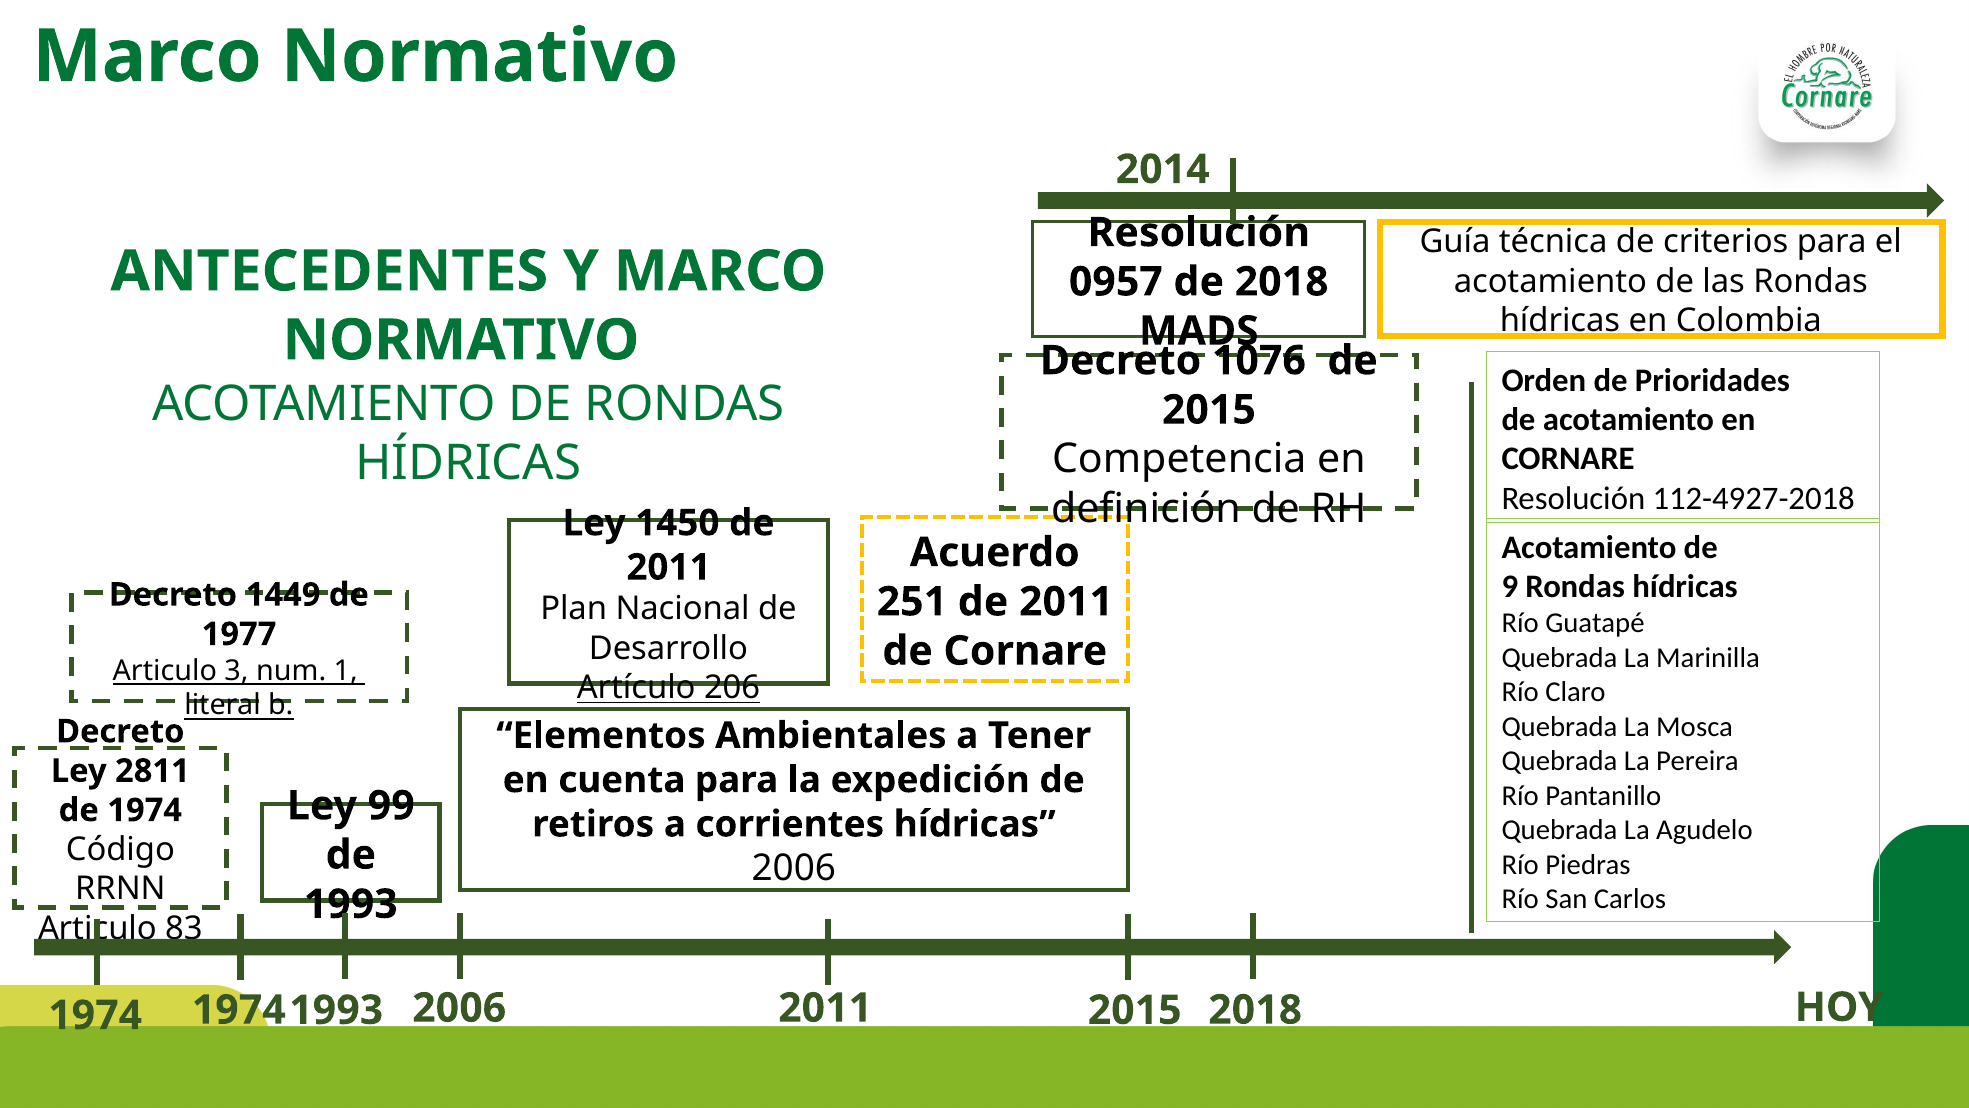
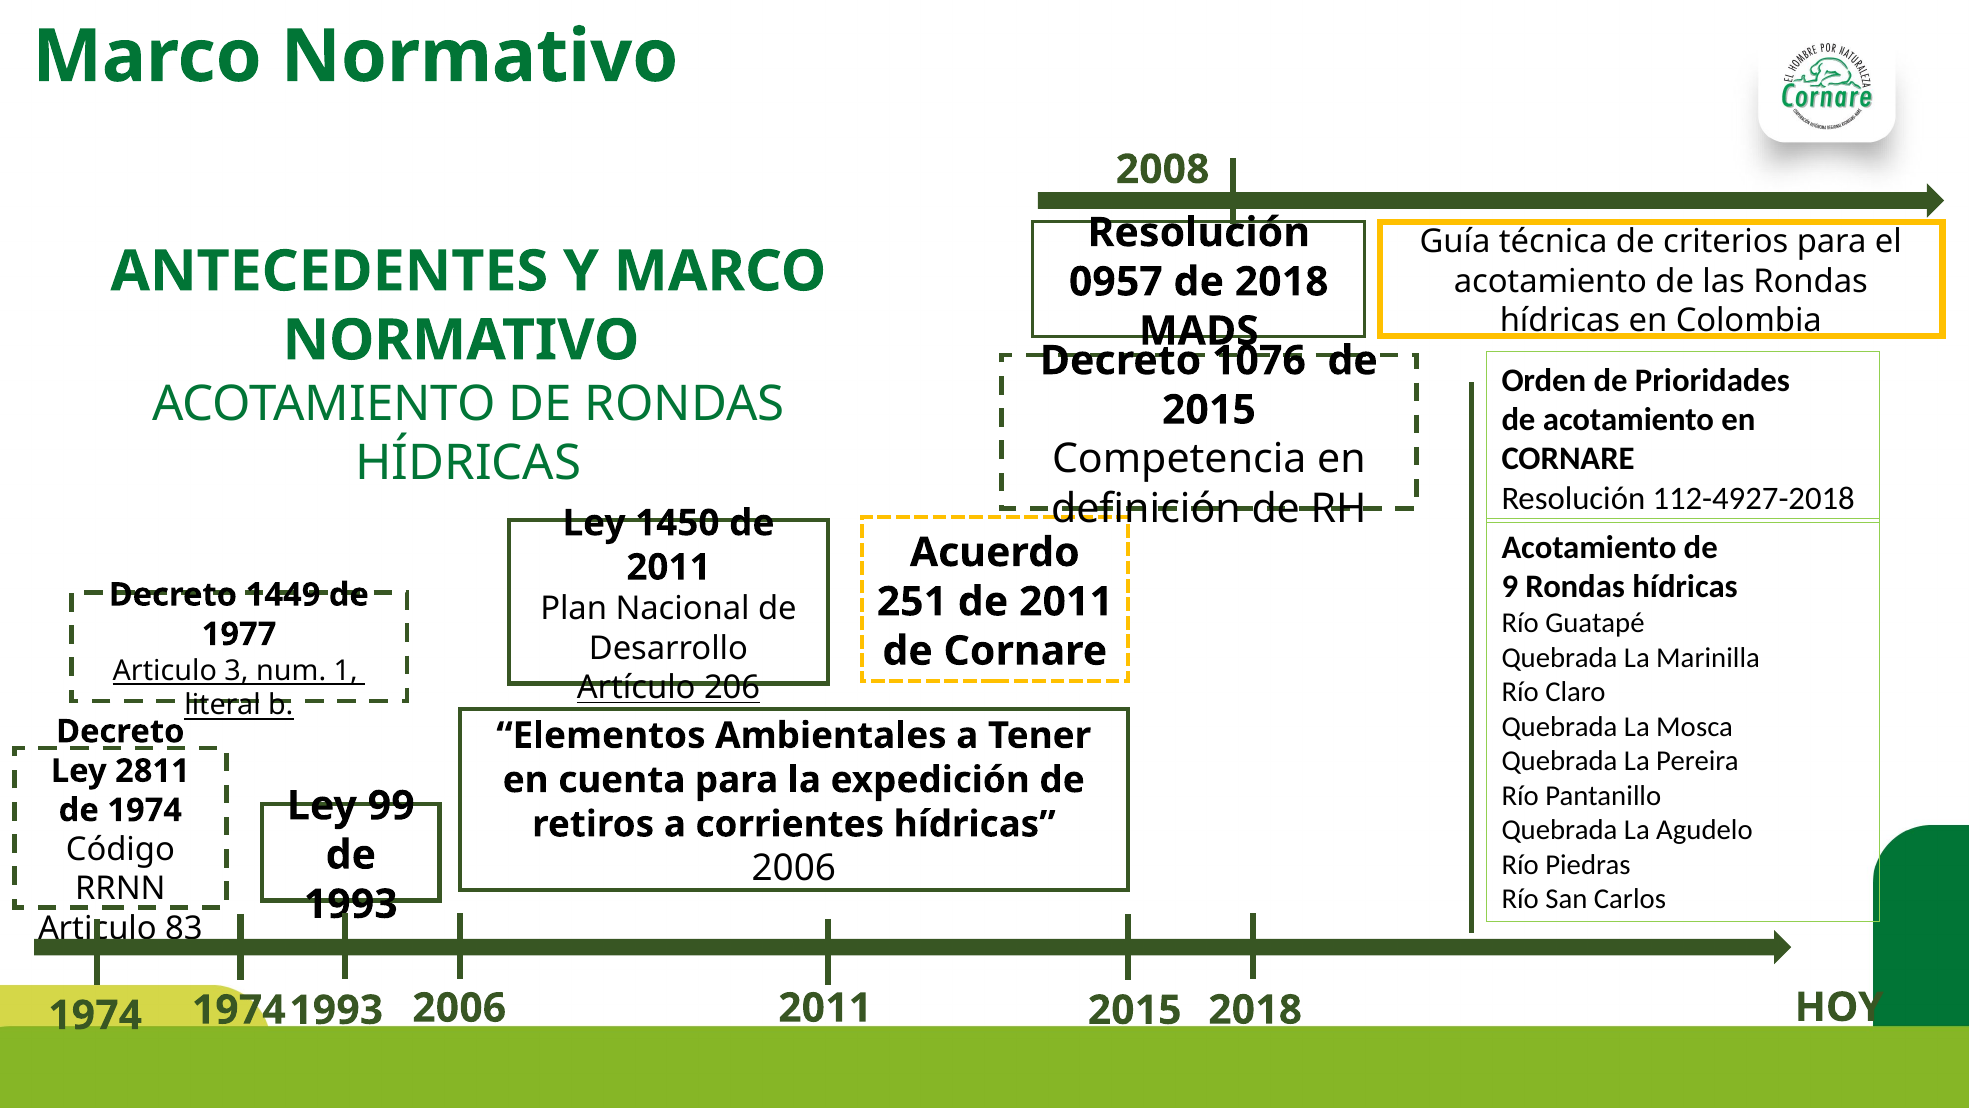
2014: 2014 -> 2008
